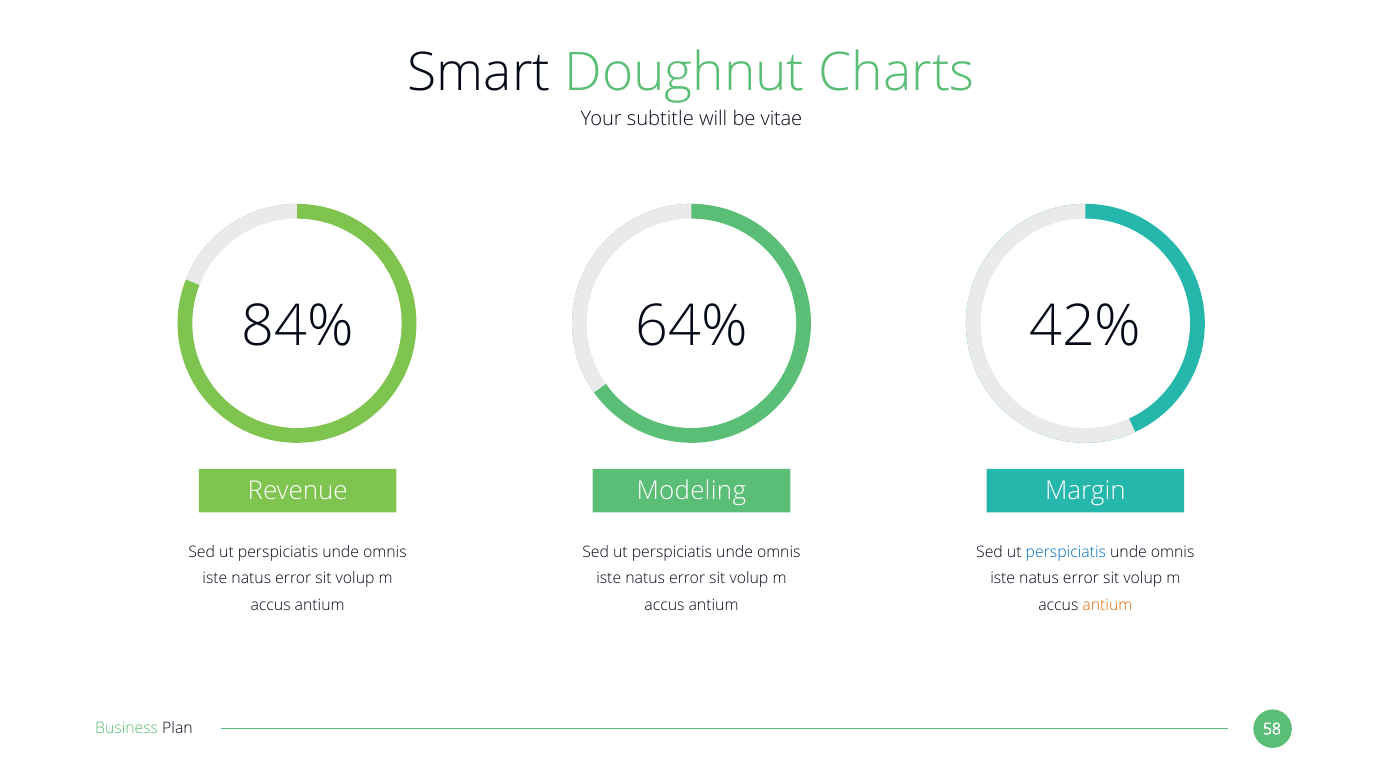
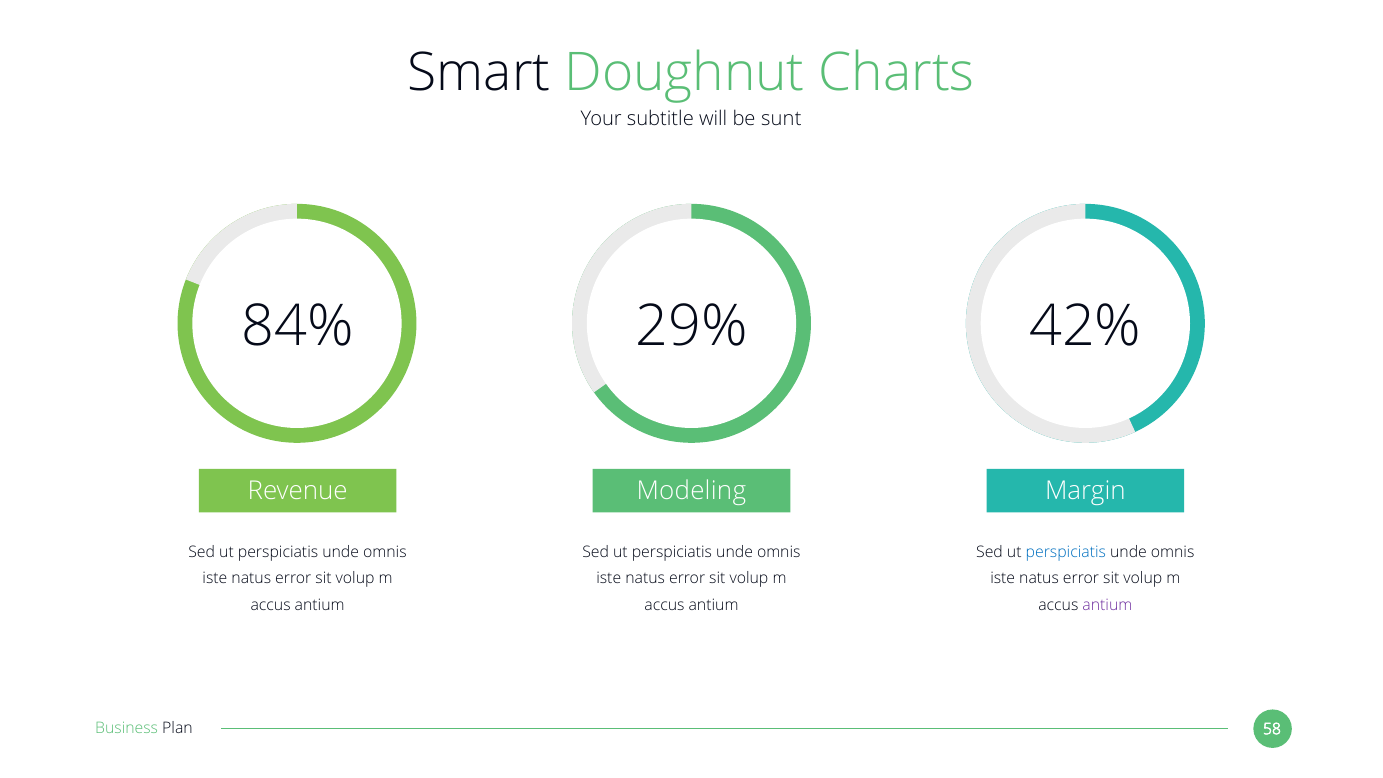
vitae: vitae -> sunt
64%: 64% -> 29%
antium at (1107, 605) colour: orange -> purple
